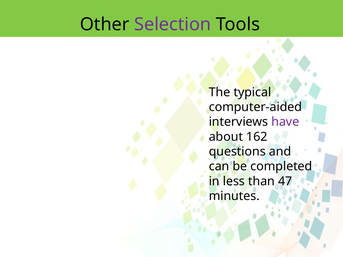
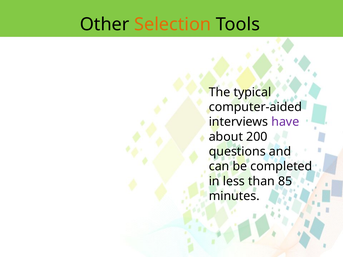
Selection colour: purple -> orange
162: 162 -> 200
47: 47 -> 85
